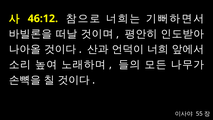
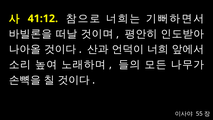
46:12: 46:12 -> 41:12
